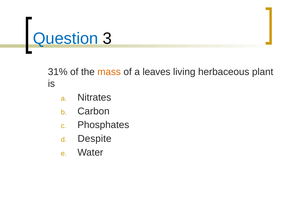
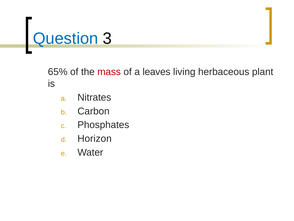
31%: 31% -> 65%
mass colour: orange -> red
Despite: Despite -> Horizon
